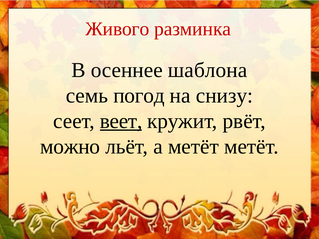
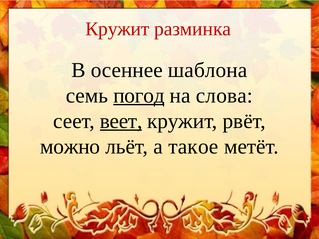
Живого at (117, 29): Живого -> Кружит
погод underline: none -> present
снизу: снизу -> слова
а метёт: метёт -> такое
